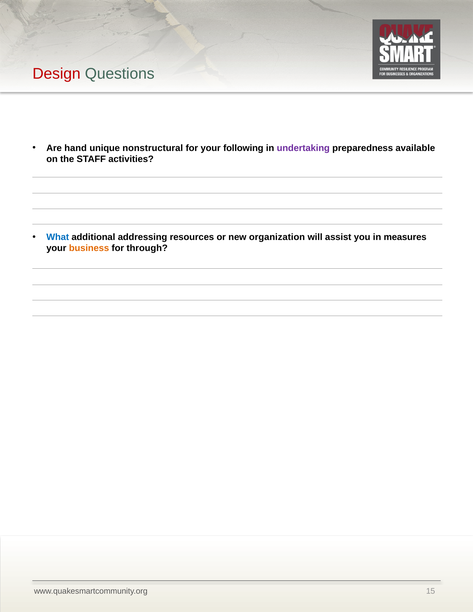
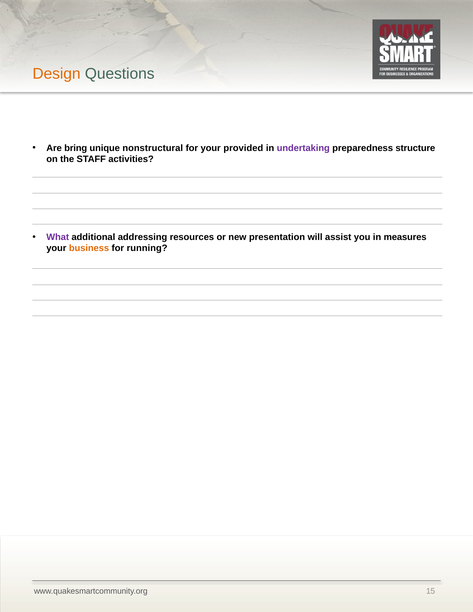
Design colour: red -> orange
hand: hand -> bring
following: following -> provided
available: available -> structure
What colour: blue -> purple
organization: organization -> presentation
through: through -> running
